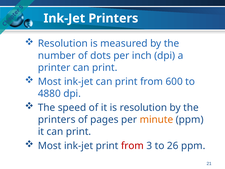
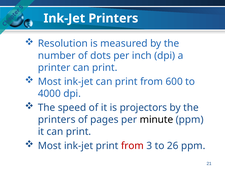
4880: 4880 -> 4000
is resolution: resolution -> projectors
minute colour: orange -> black
